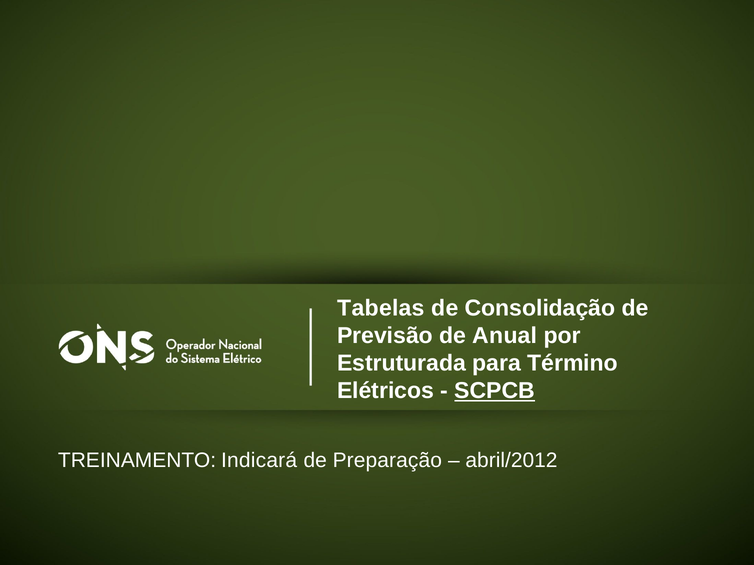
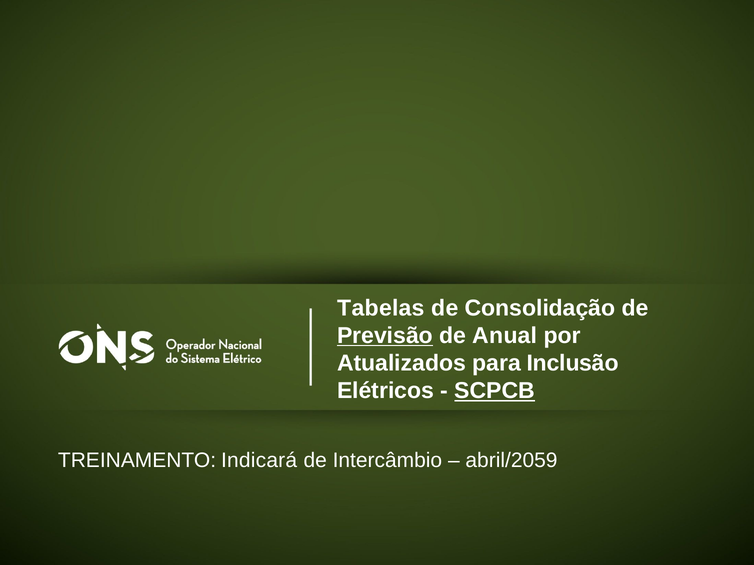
Previsão underline: none -> present
Estruturada: Estruturada -> Atualizados
Término: Término -> Inclusão
Preparação: Preparação -> Intercâmbio
abril/2012: abril/2012 -> abril/2059
